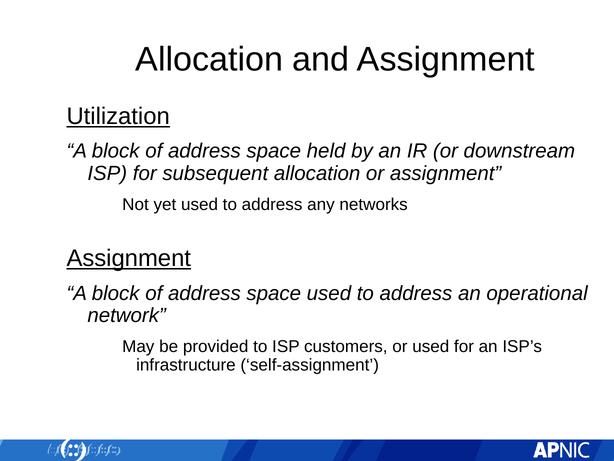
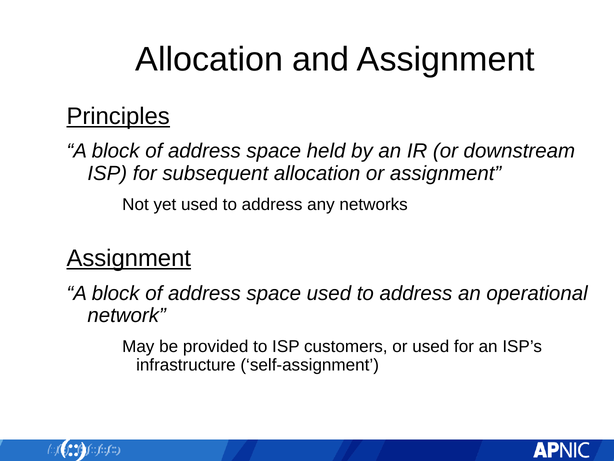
Utilization: Utilization -> Principles
